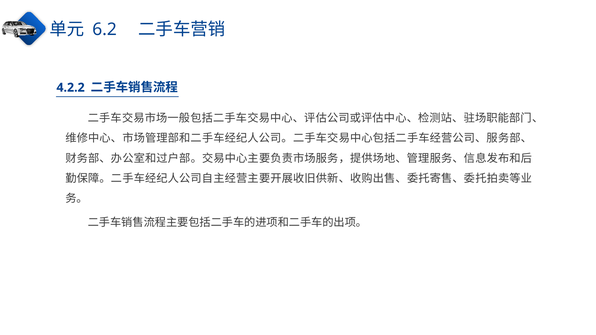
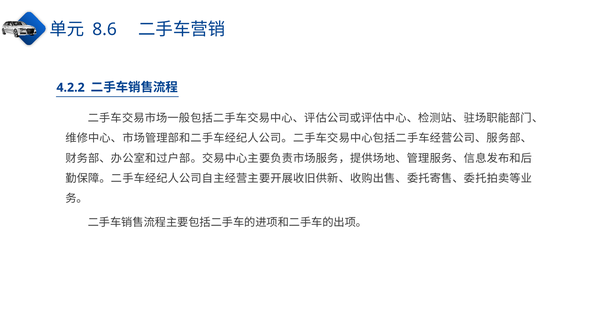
6.2: 6.2 -> 8.6
